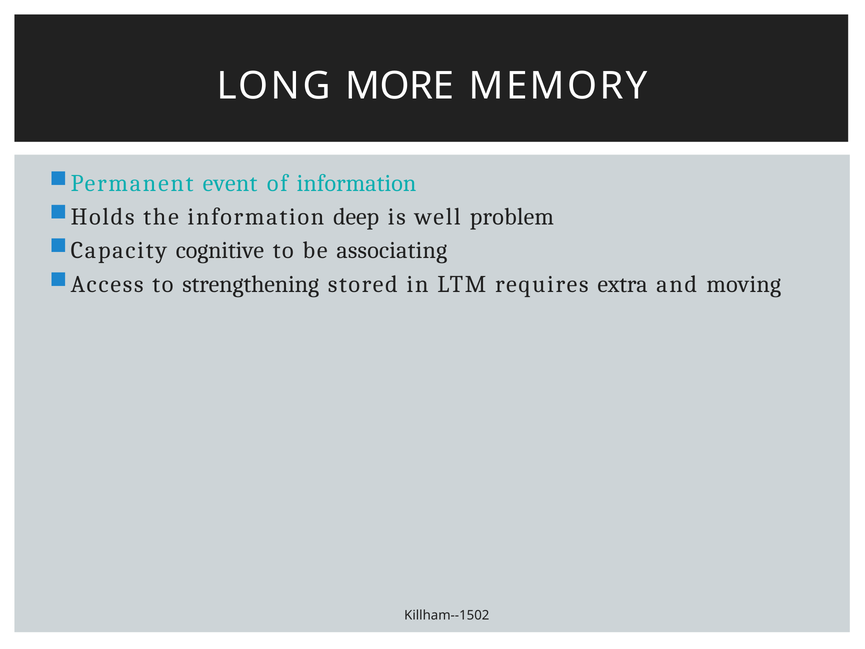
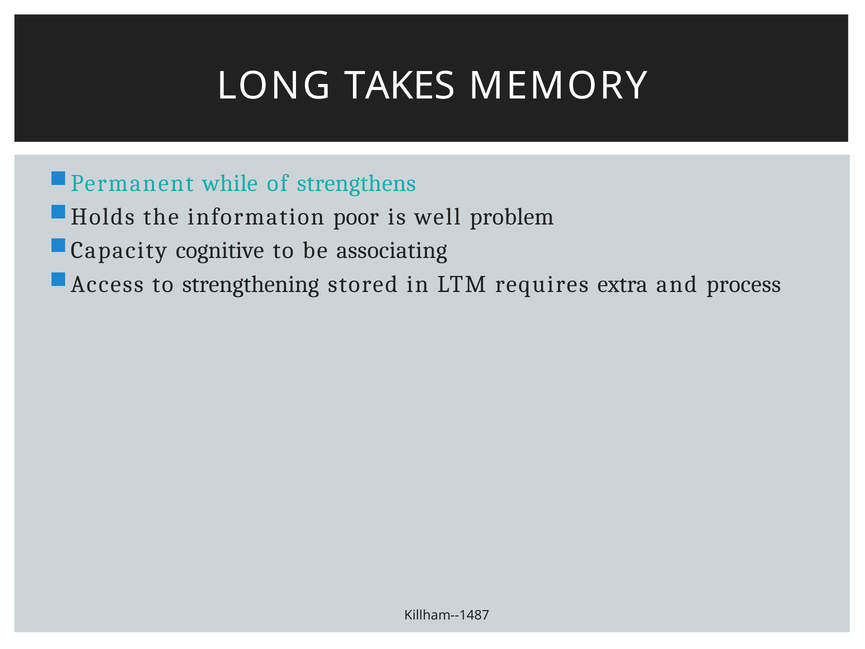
MORE: MORE -> TAKES
event: event -> while
of information: information -> strengthens
deep: deep -> poor
moving: moving -> process
Killham--1502: Killham--1502 -> Killham--1487
